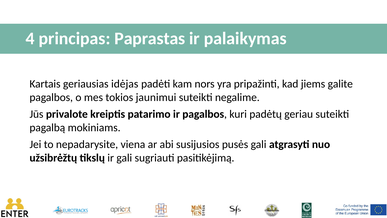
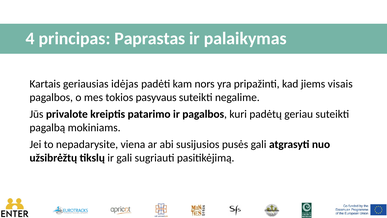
galite: galite -> visais
jaunimui: jaunimui -> pasyvaus
